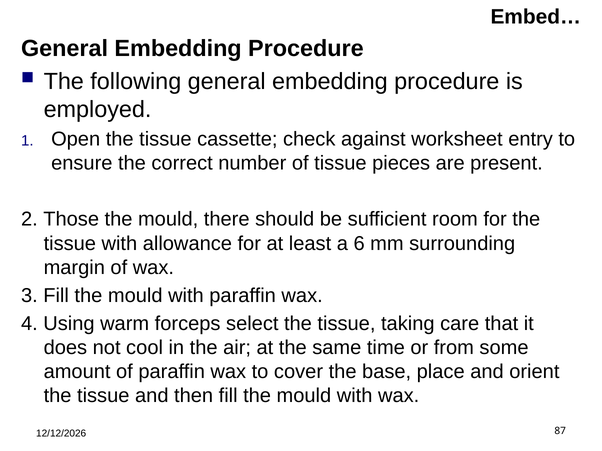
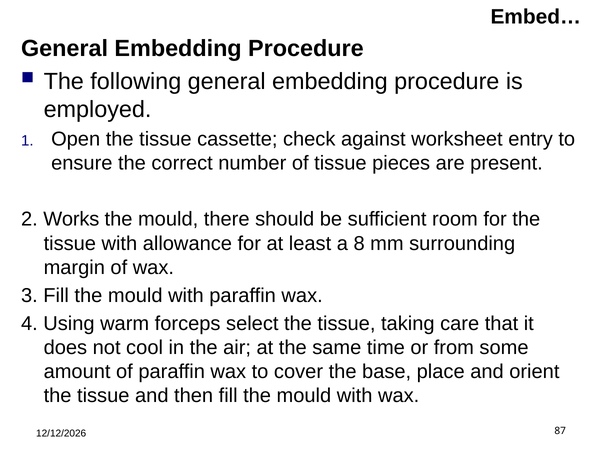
Those: Those -> Works
6: 6 -> 8
